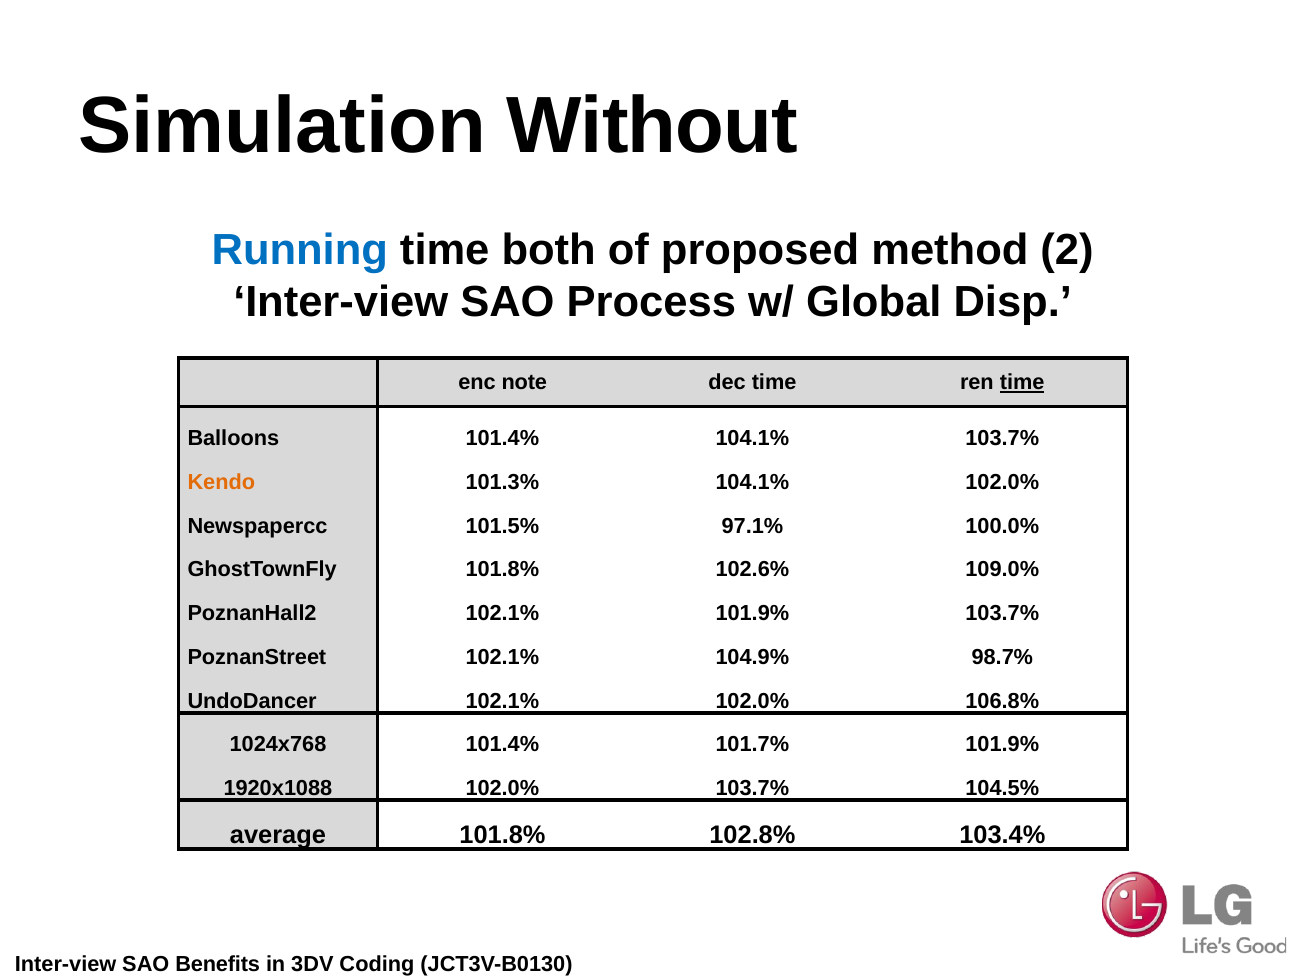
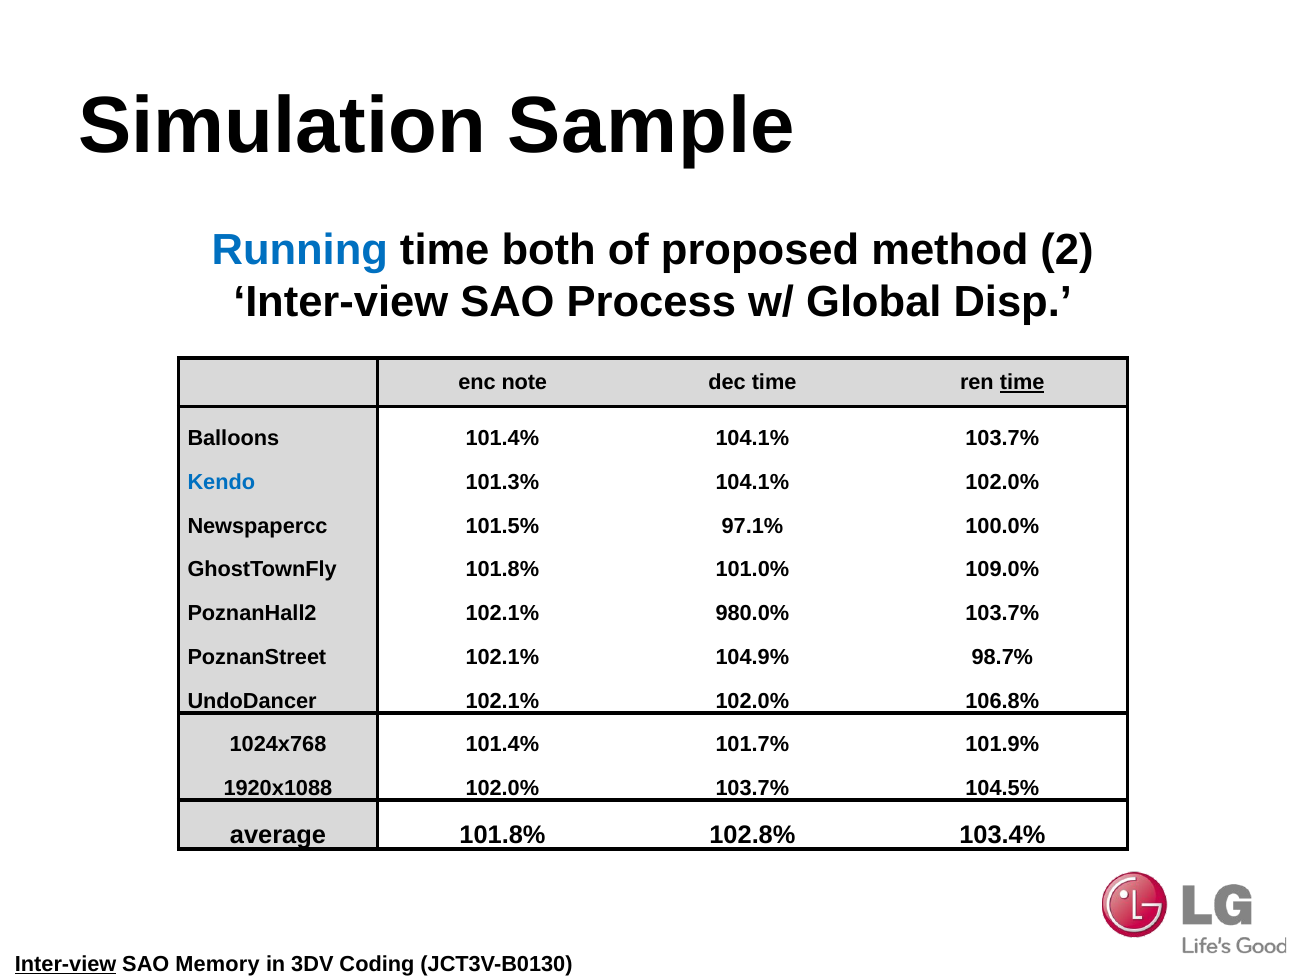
Without: Without -> Sample
Kendo colour: orange -> blue
102.6%: 102.6% -> 101.0%
102.1% 101.9%: 101.9% -> 980.0%
Inter-view at (66, 965) underline: none -> present
Benefits: Benefits -> Memory
